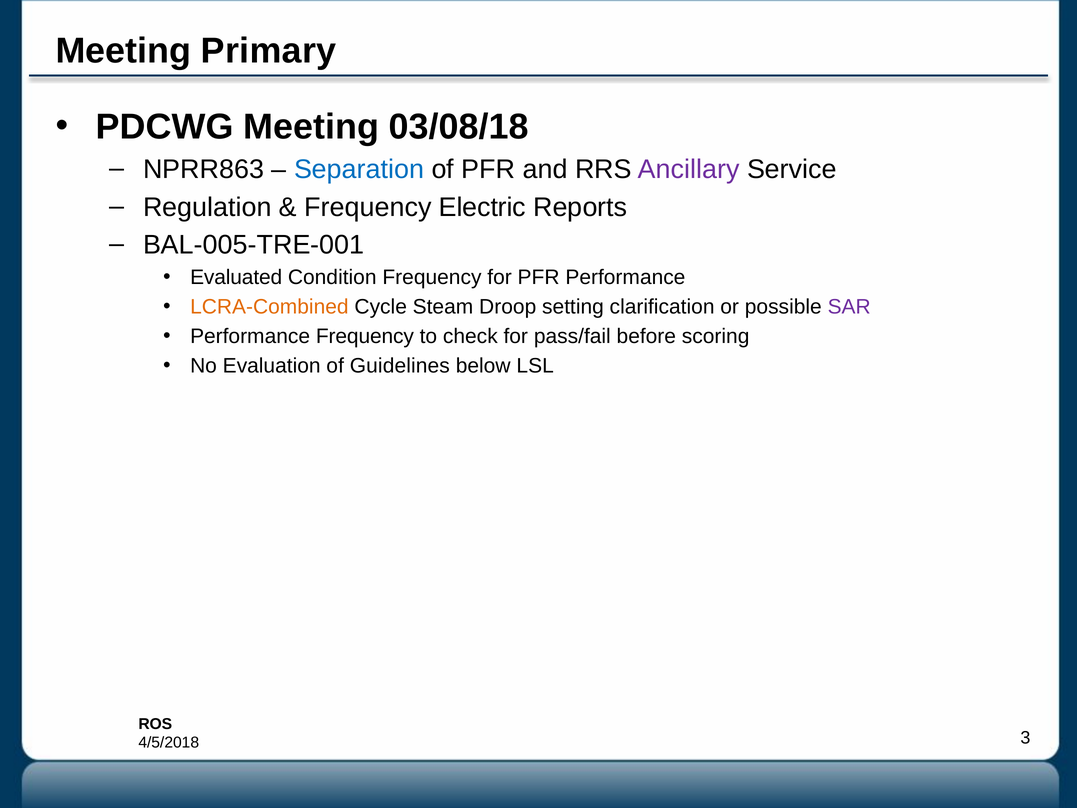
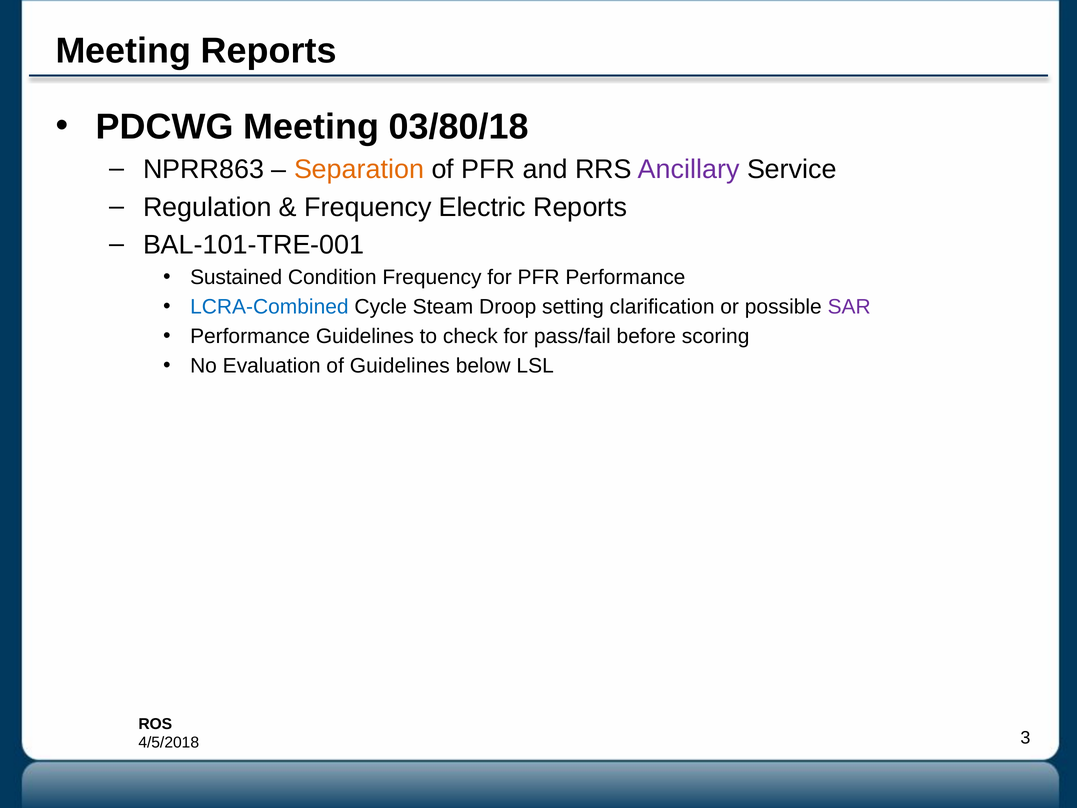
Meeting Primary: Primary -> Reports
03/08/18: 03/08/18 -> 03/80/18
Separation colour: blue -> orange
BAL-005-TRE-001: BAL-005-TRE-001 -> BAL-101-TRE-001
Evaluated: Evaluated -> Sustained
LCRA-Combined colour: orange -> blue
Performance Frequency: Frequency -> Guidelines
